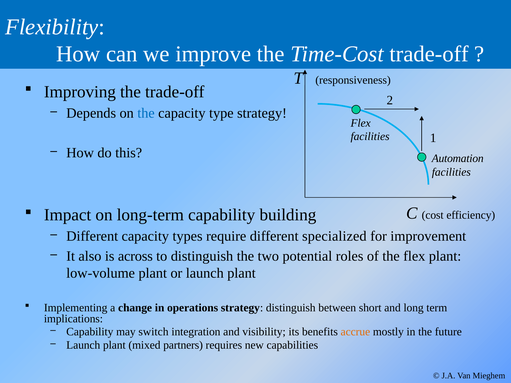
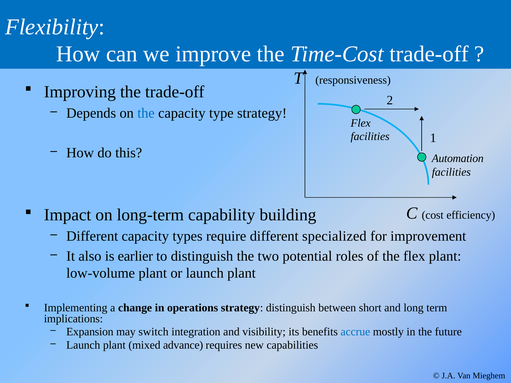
across: across -> earlier
Capability at (90, 332): Capability -> Expansion
accrue colour: orange -> blue
partners: partners -> advance
